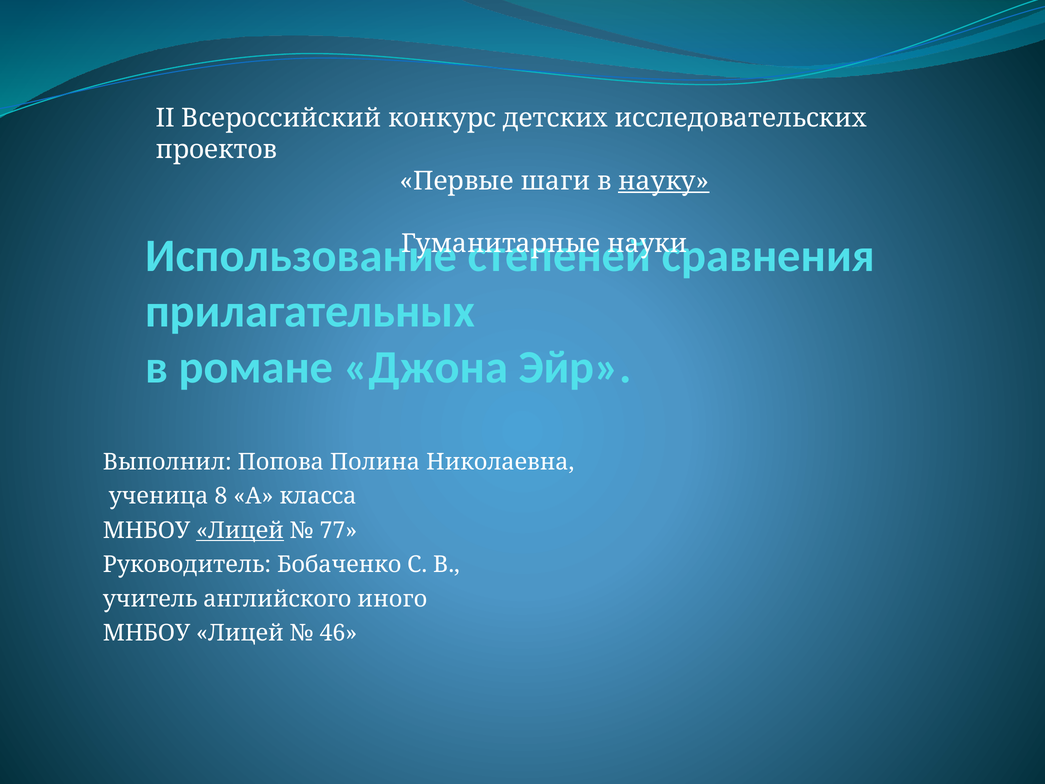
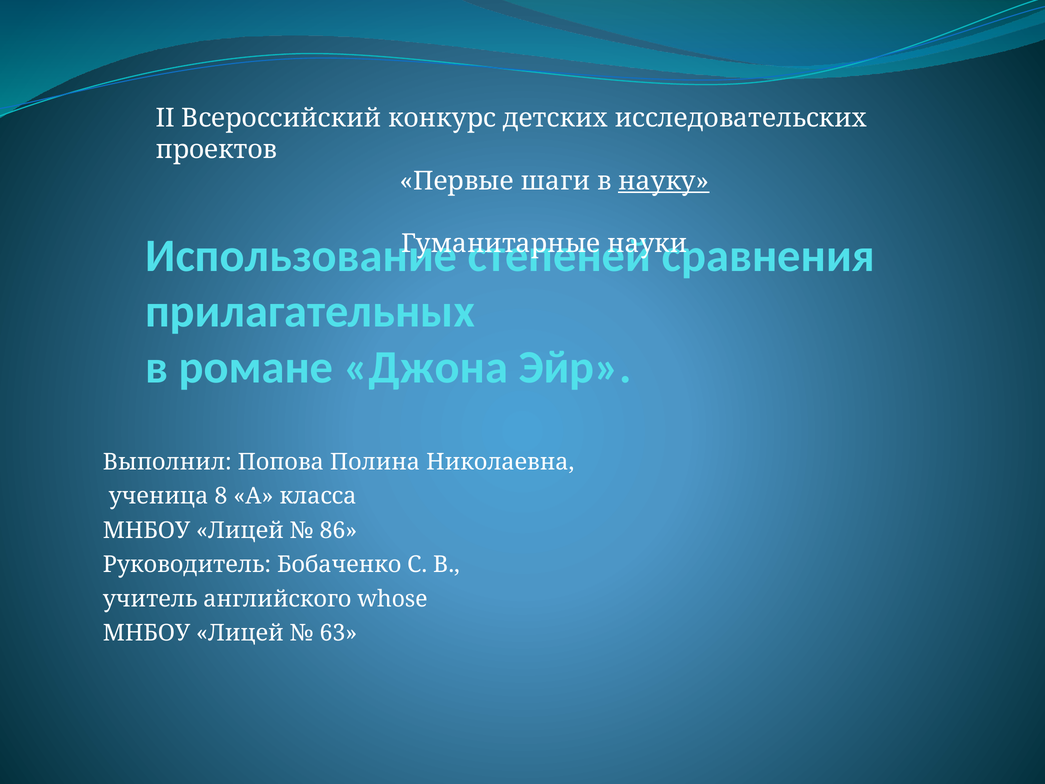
Лицей at (240, 530) underline: present -> none
77: 77 -> 86
иного: иного -> whose
46: 46 -> 63
